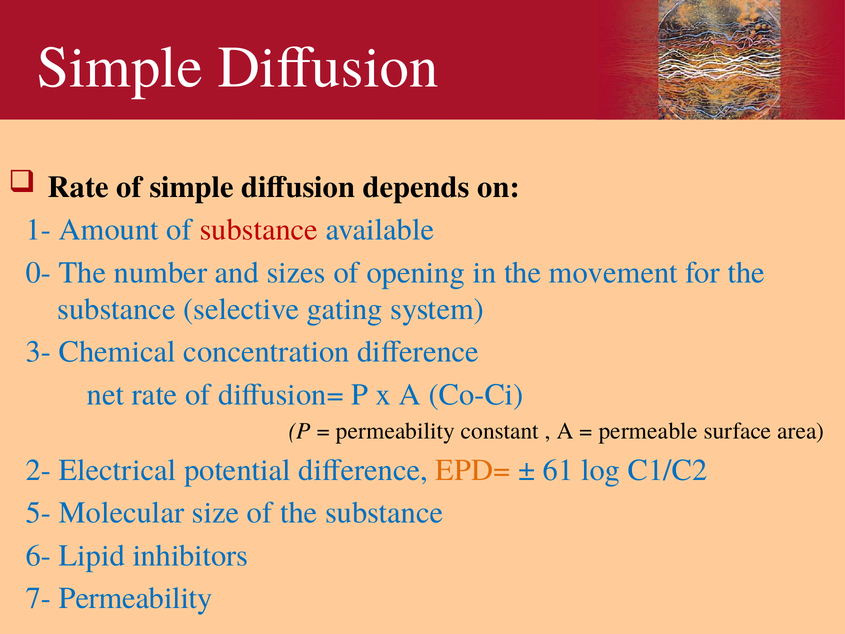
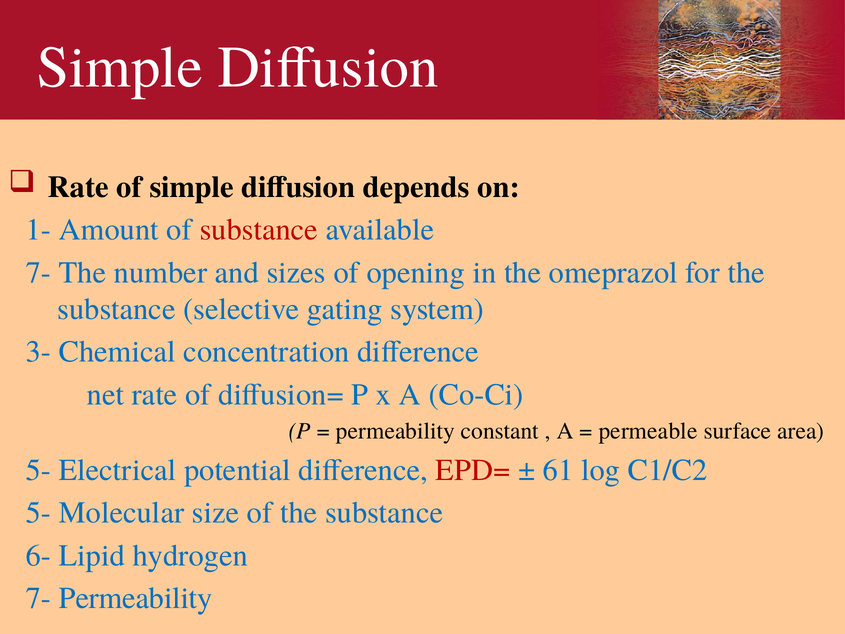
0‐ at (38, 272): 0‐ -> 7‐
movement: movement -> omeprazol
2‐ at (38, 470): 2‐ -> 5‐
EPD= colour: orange -> red
inhibitors: inhibitors -> hydrogen
